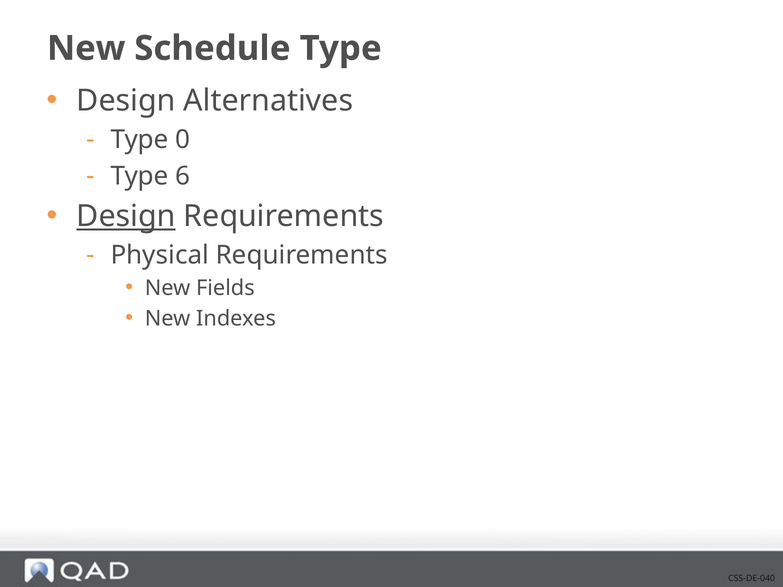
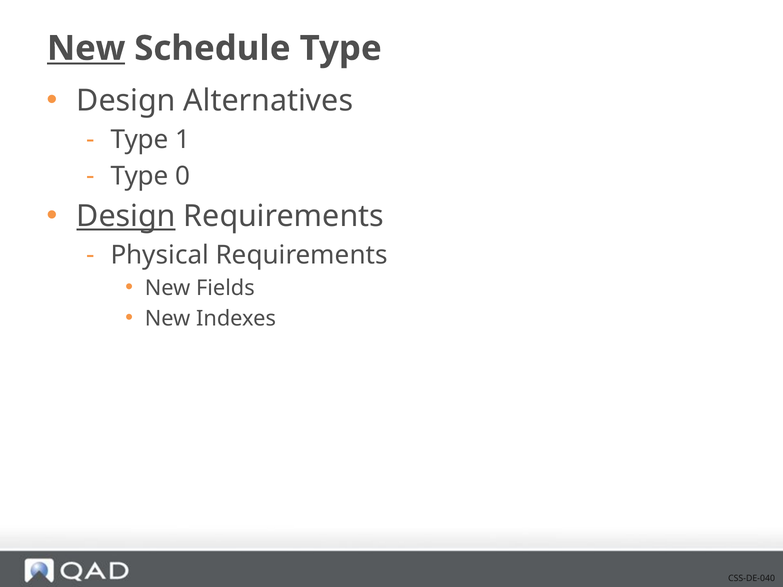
New at (86, 48) underline: none -> present
0: 0 -> 1
6: 6 -> 0
